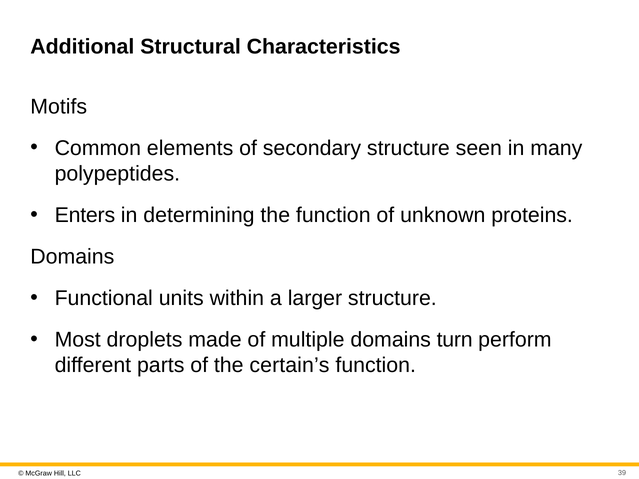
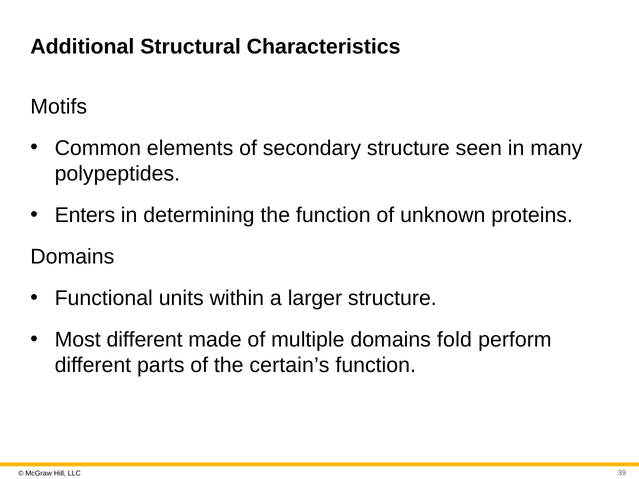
Most droplets: droplets -> different
turn: turn -> fold
